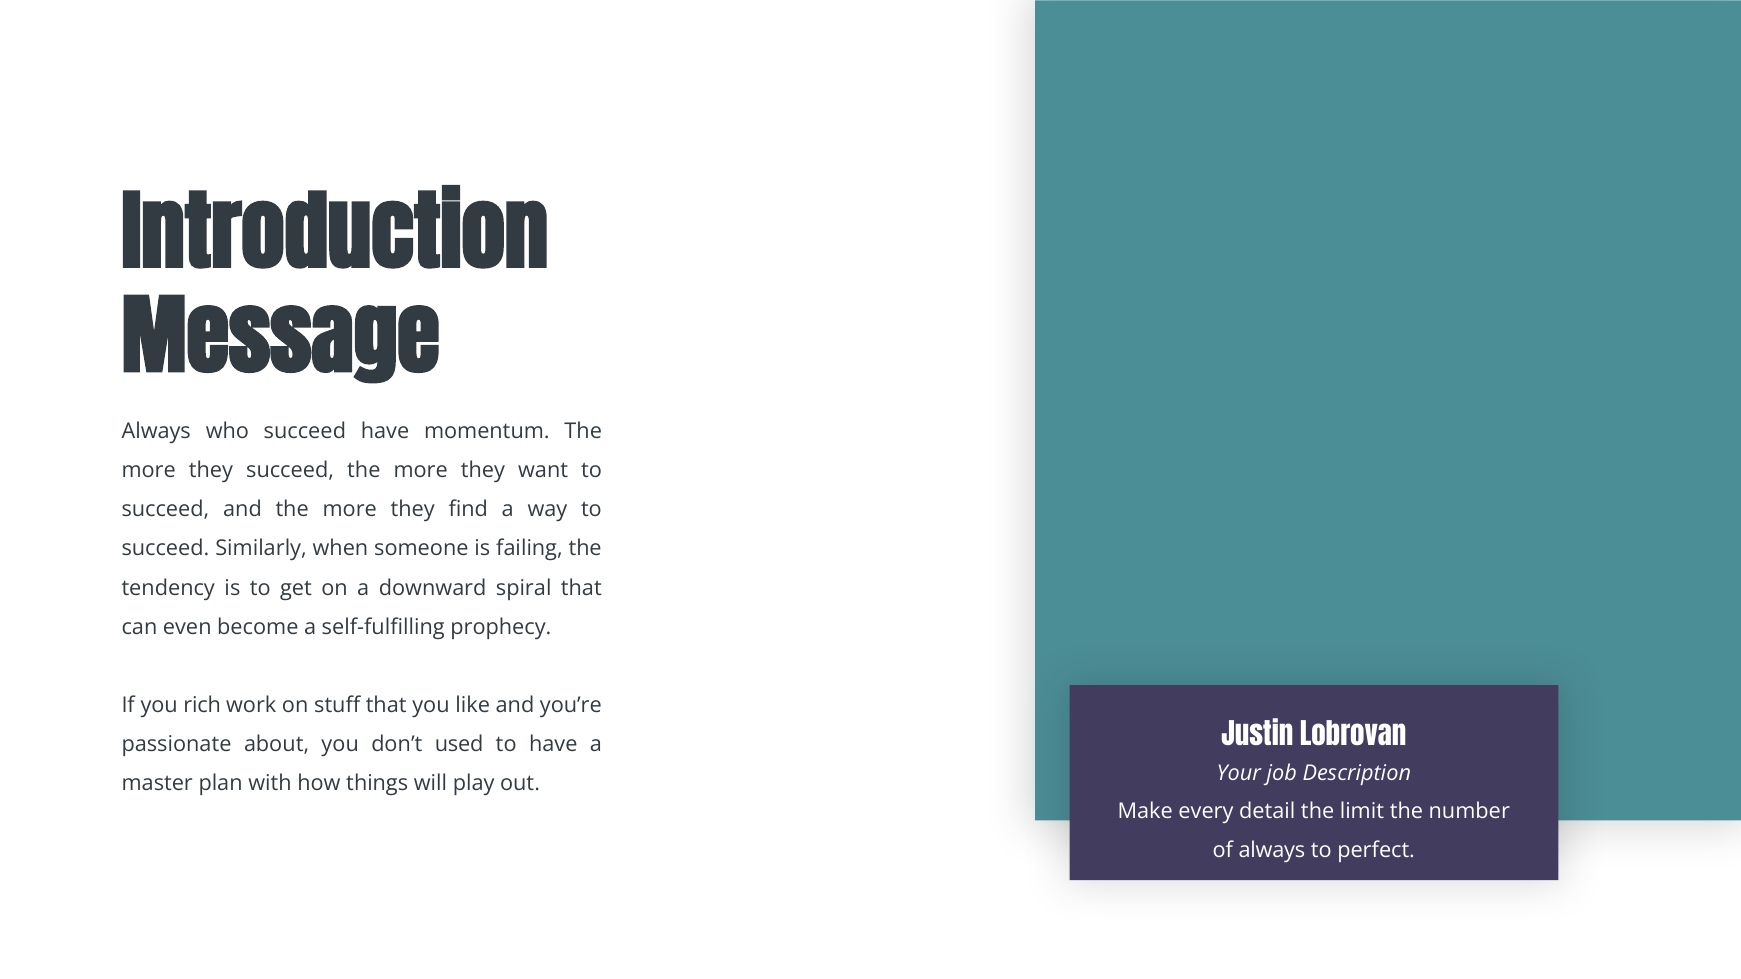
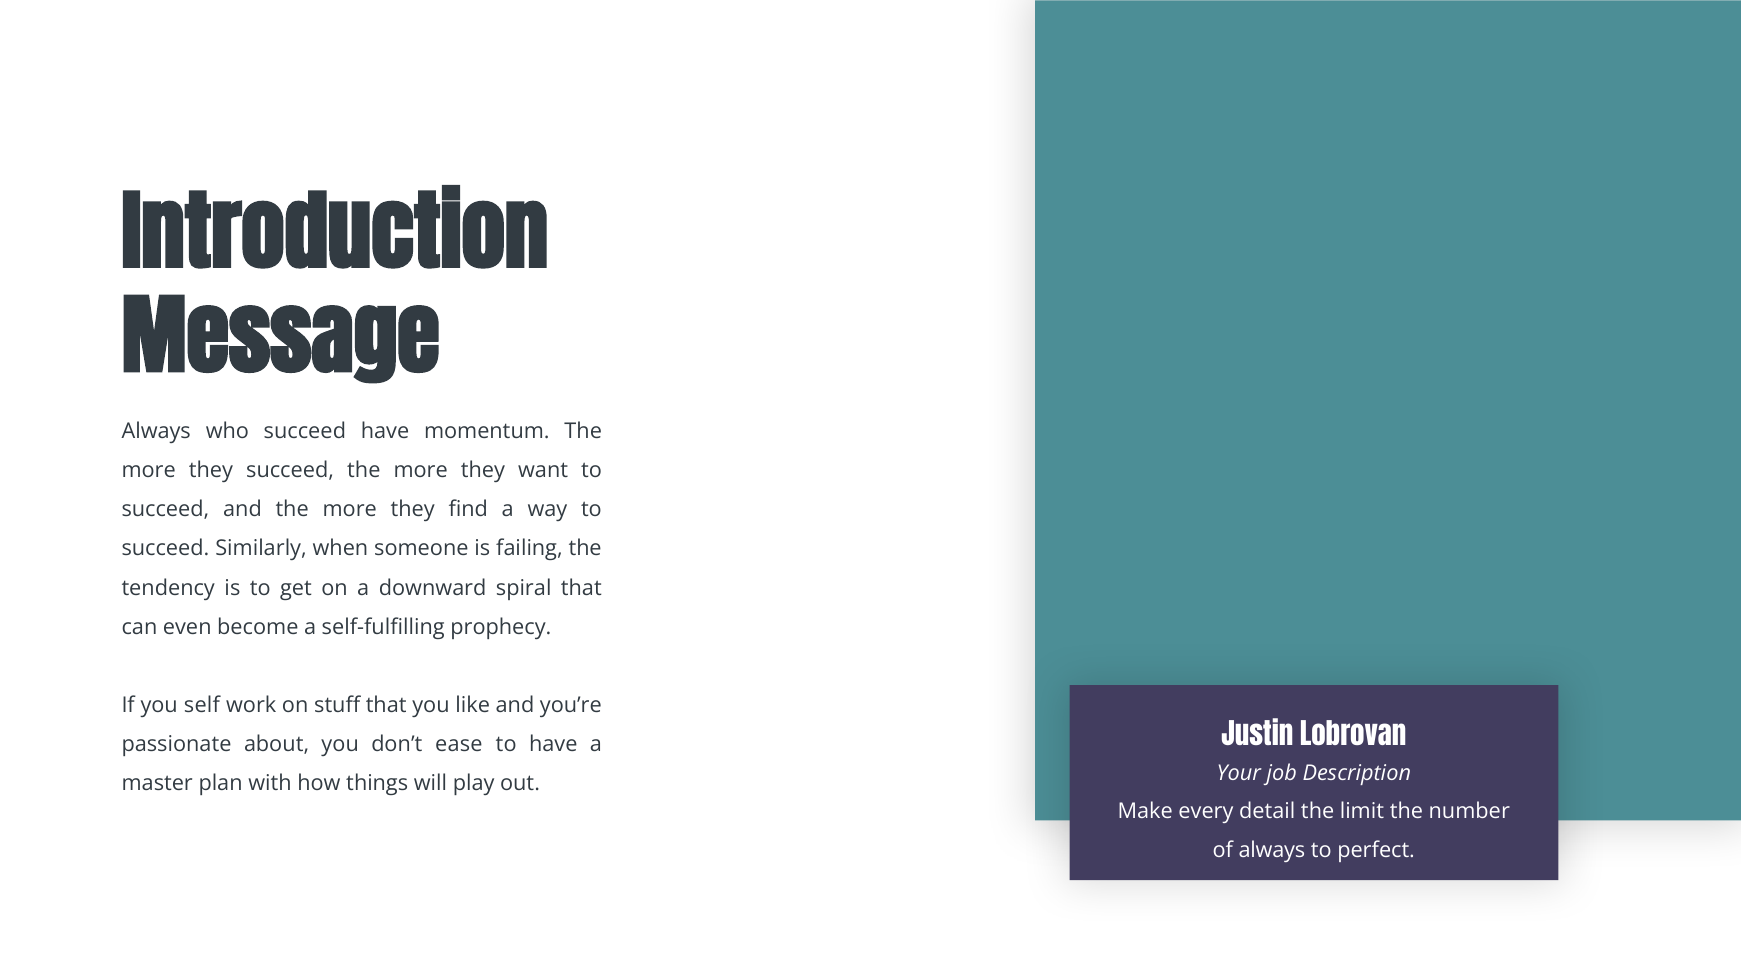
rich: rich -> self
used: used -> ease
